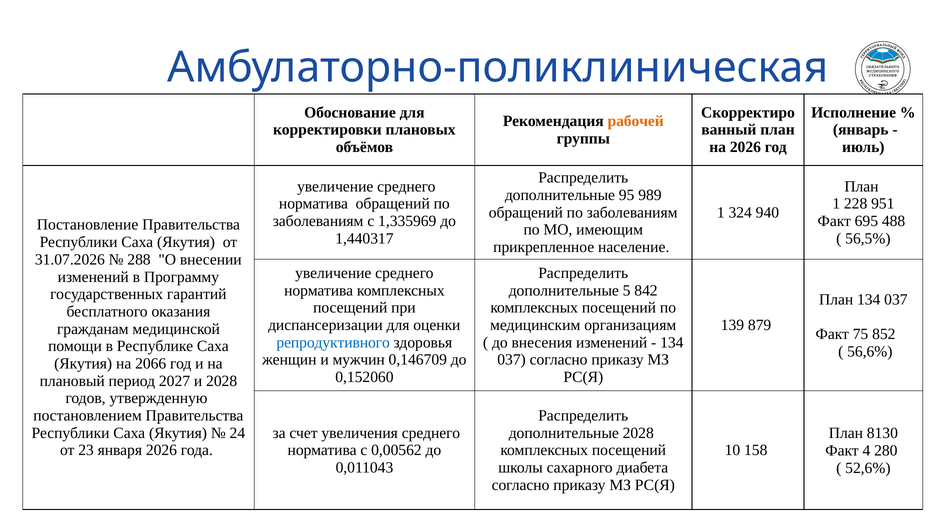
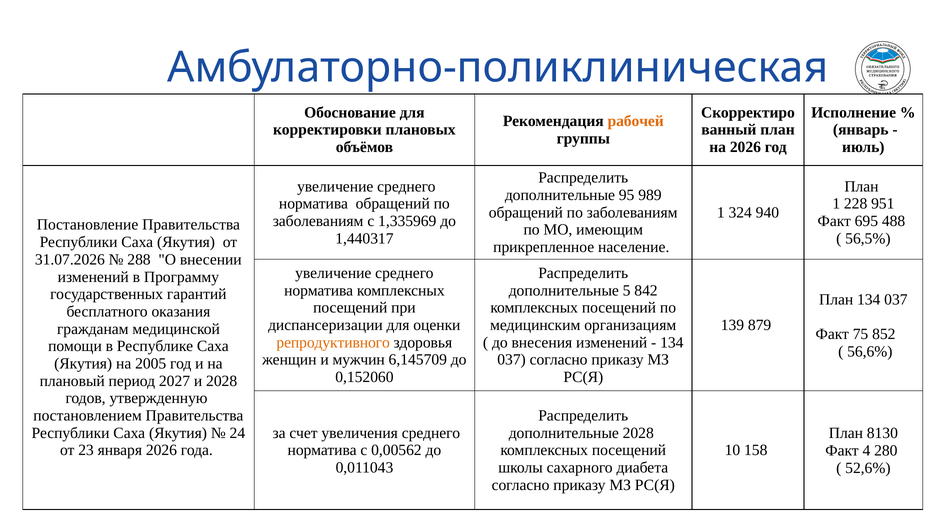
репродуктивного colour: blue -> orange
0,146709: 0,146709 -> 6,145709
2066: 2066 -> 2005
